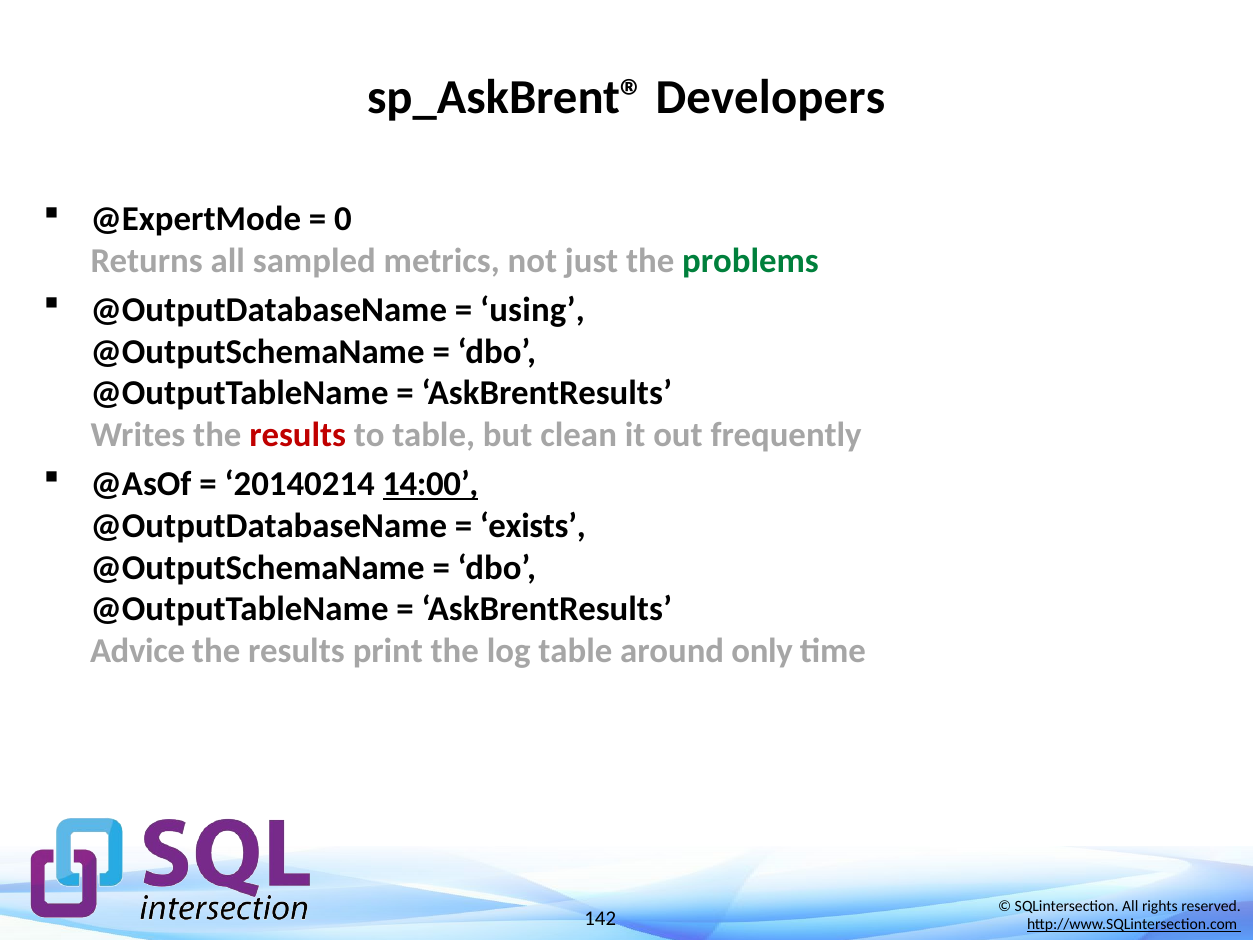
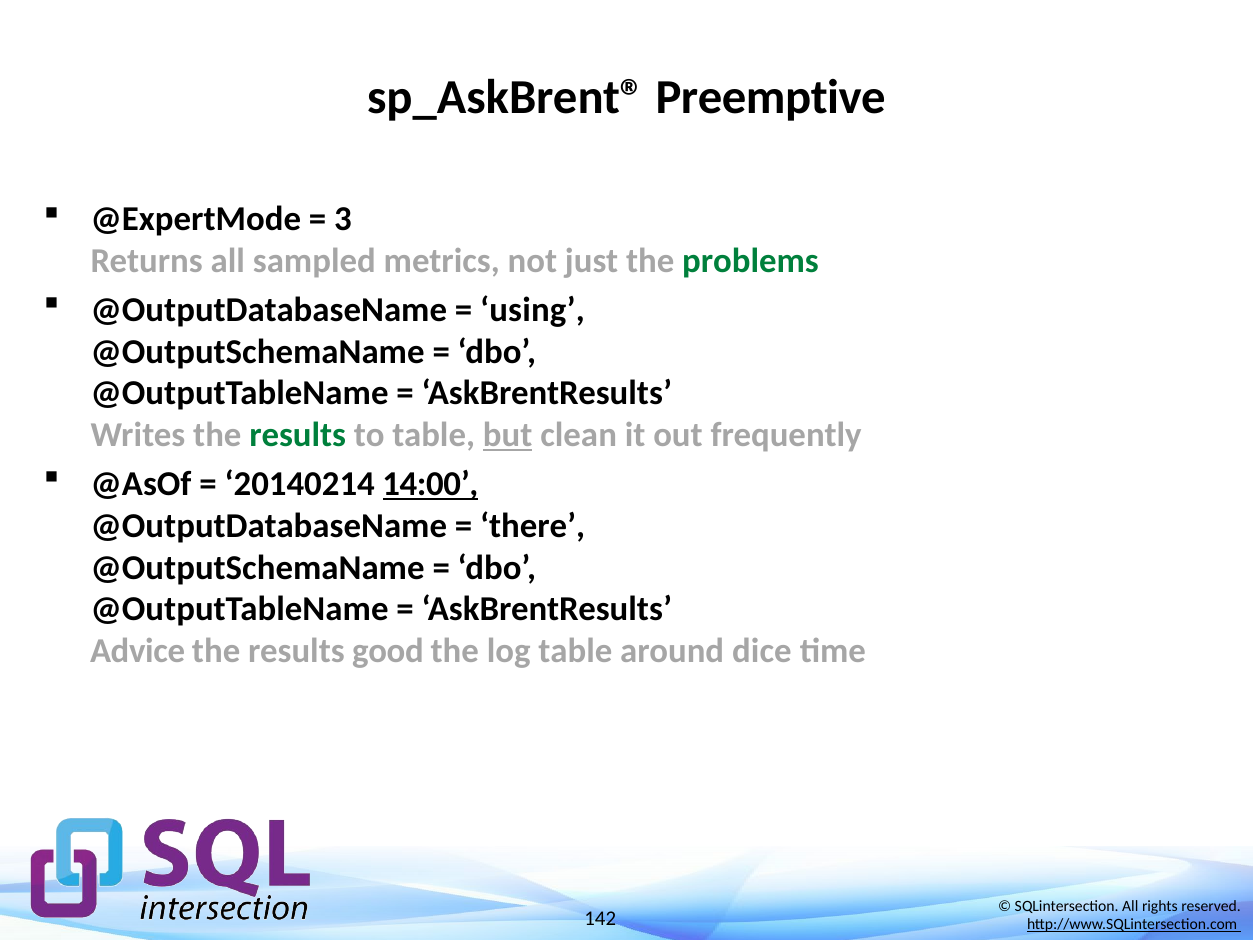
Developers: Developers -> Preemptive
0: 0 -> 3
results at (298, 435) colour: red -> green
but underline: none -> present
exists: exists -> there
print: print -> good
only: only -> dice
